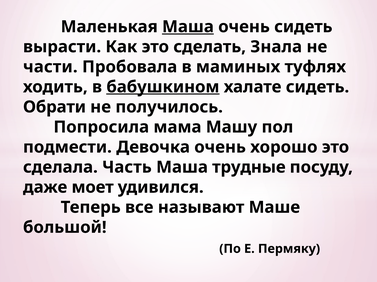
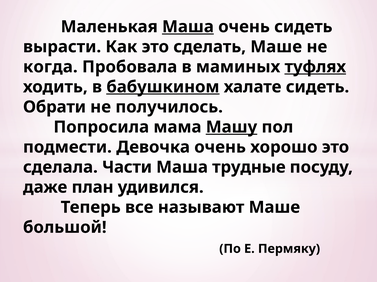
сделать Знала: Знала -> Маше
части: части -> когда
туфлях underline: none -> present
Машу underline: none -> present
Часть: Часть -> Части
моет: моет -> план
